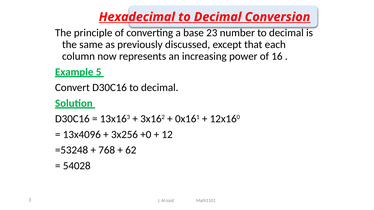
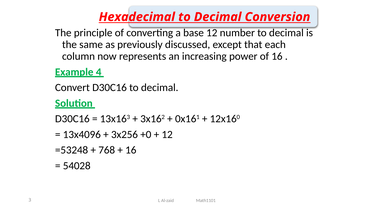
base 23: 23 -> 12
5: 5 -> 4
62 at (131, 150): 62 -> 16
